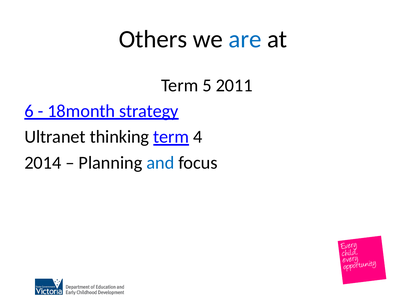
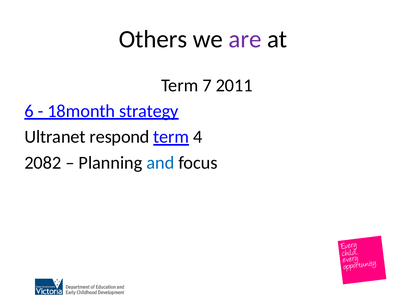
are colour: blue -> purple
5: 5 -> 7
thinking: thinking -> respond
2014: 2014 -> 2082
